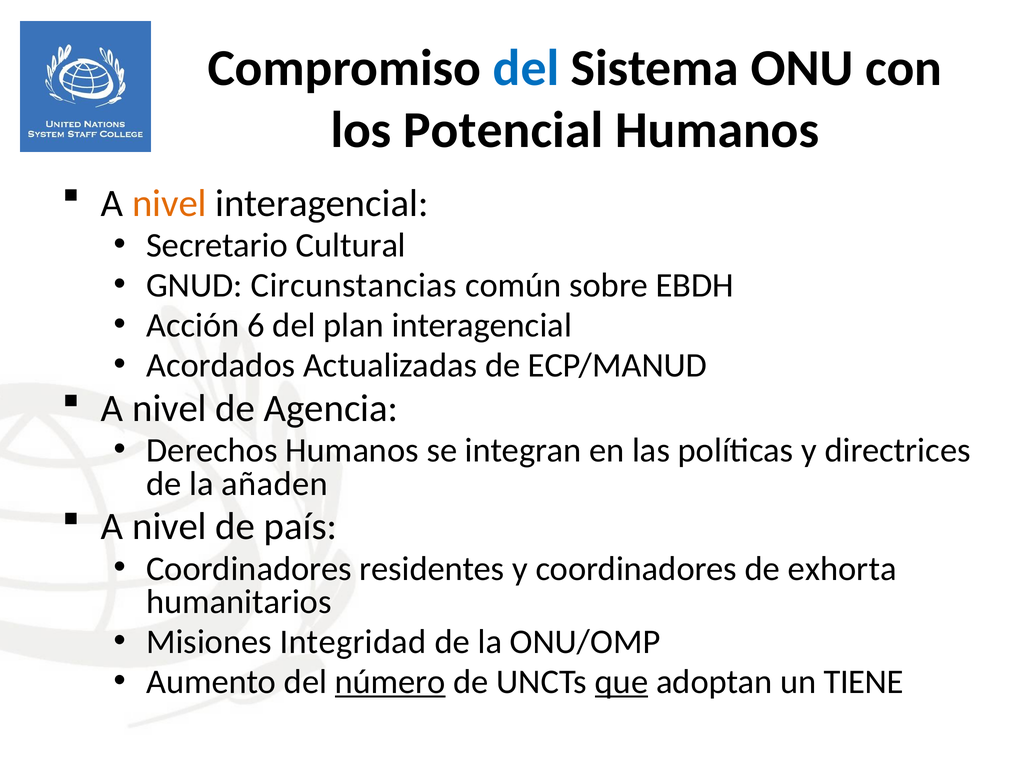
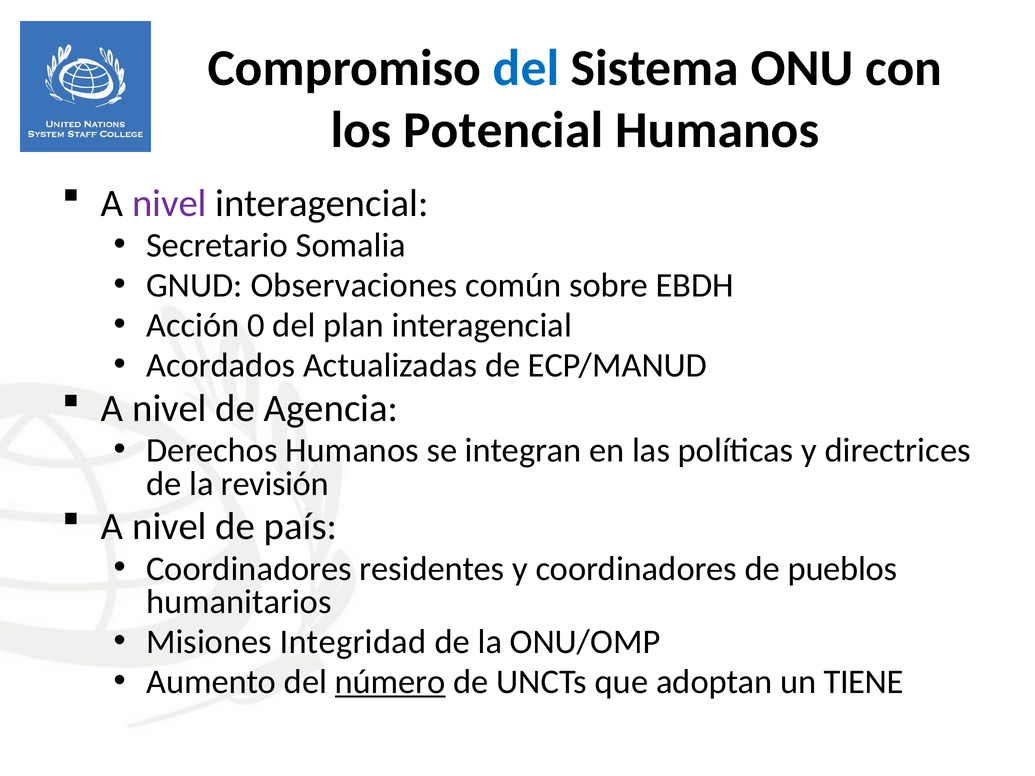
nivel at (169, 203) colour: orange -> purple
Cultural: Cultural -> Somalia
Circunstancias: Circunstancias -> Observaciones
6: 6 -> 0
añaden: añaden -> revisión
exhorta: exhorta -> pueblos
que underline: present -> none
